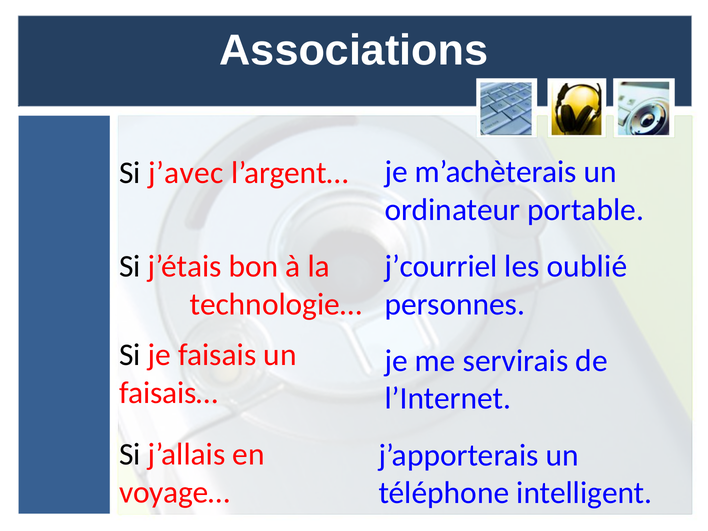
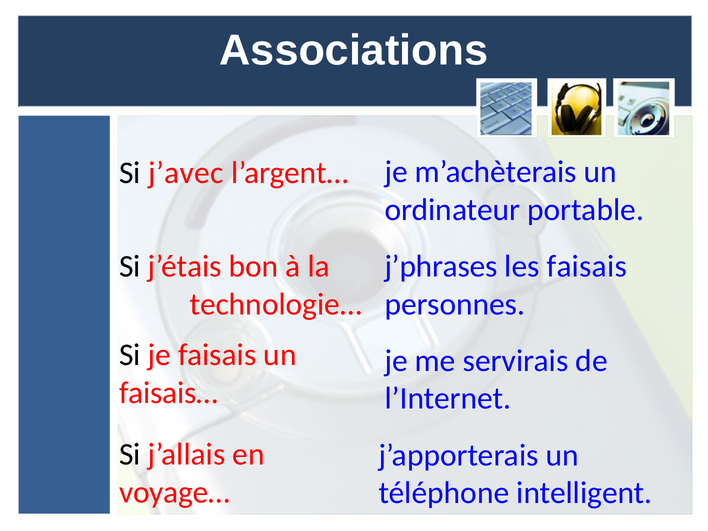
j’courriel: j’courriel -> j’phrases
les oublié: oublié -> faisais
